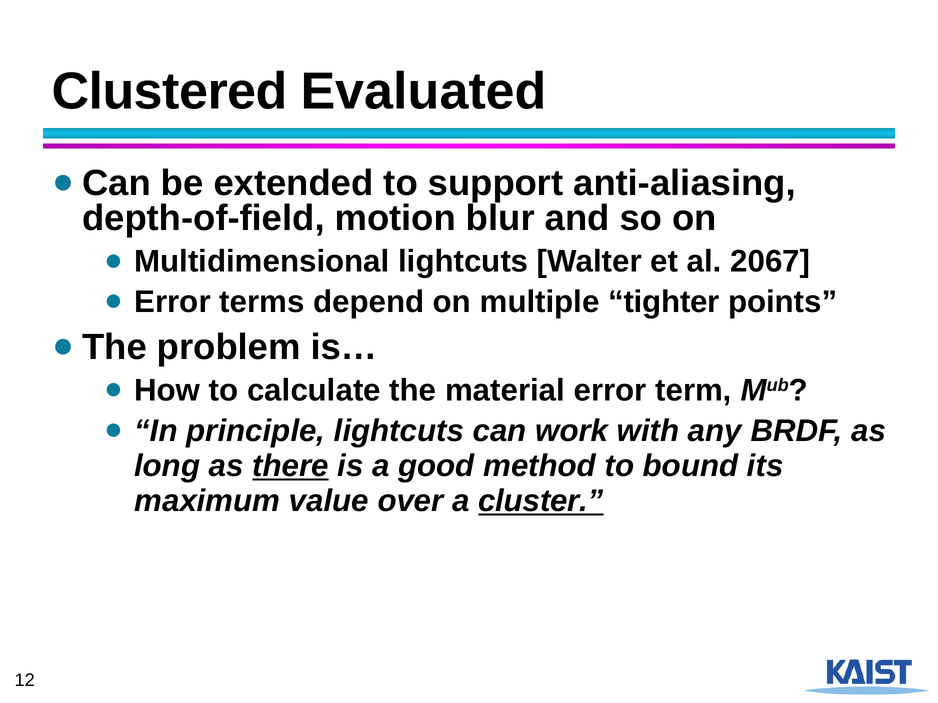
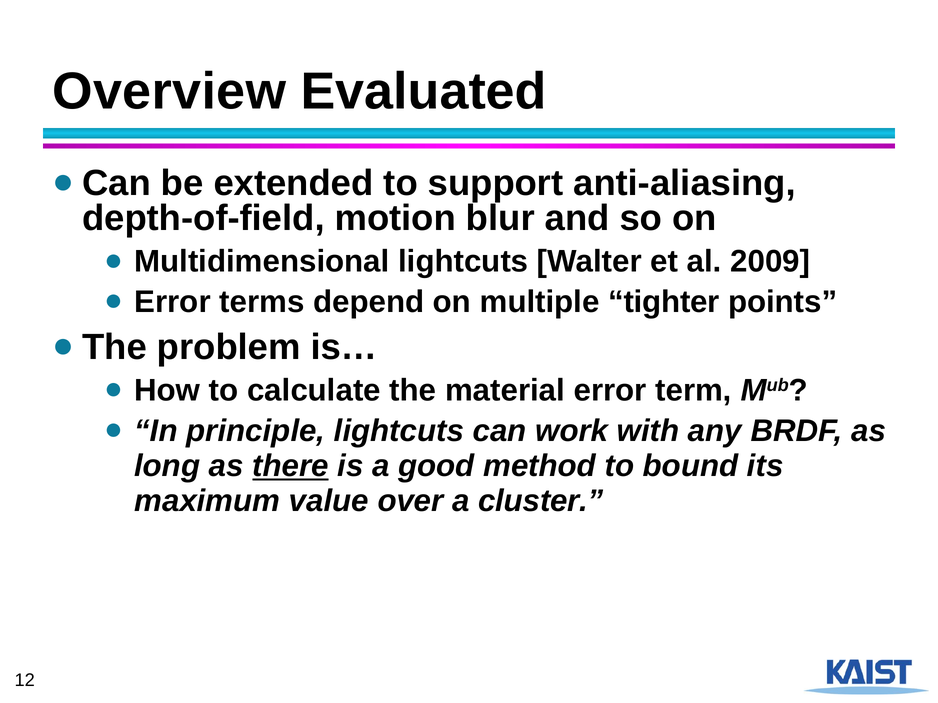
Clustered: Clustered -> Overview
2067: 2067 -> 2009
cluster underline: present -> none
